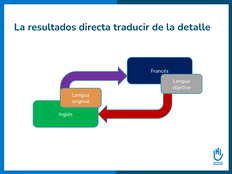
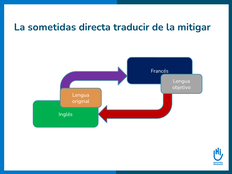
resultados: resultados -> sometidas
detalle: detalle -> mitigar
